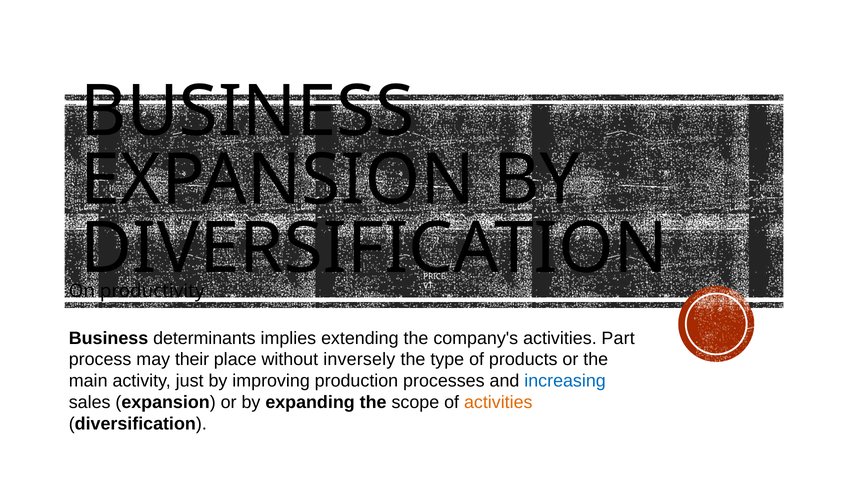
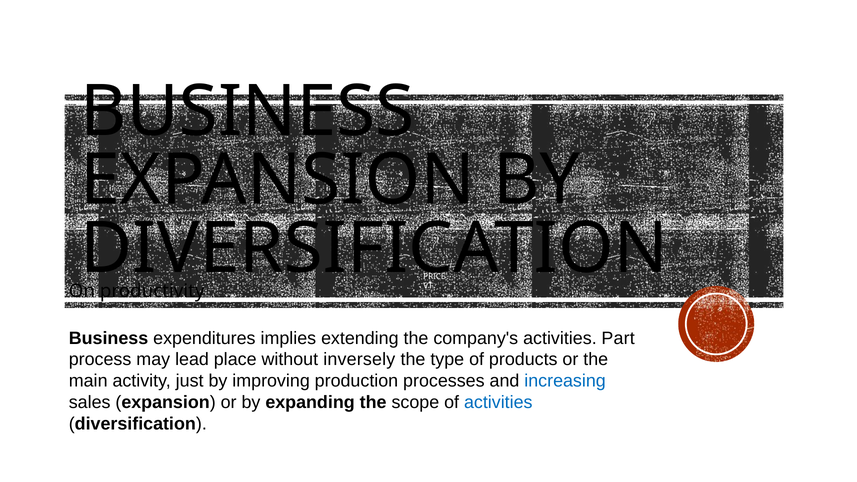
determinants: determinants -> expenditures
their: their -> lead
activities at (498, 402) colour: orange -> blue
